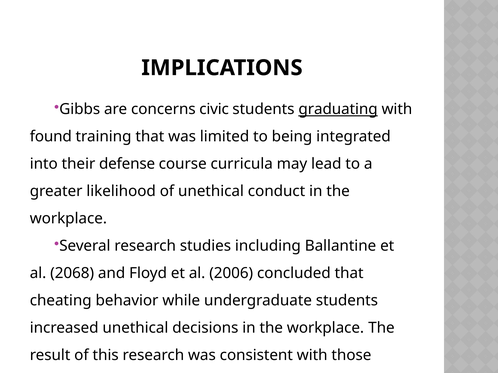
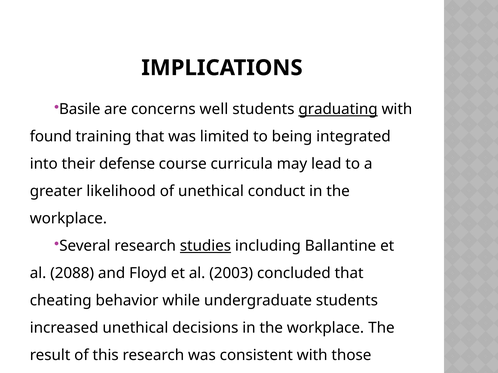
Gibbs: Gibbs -> Basile
civic: civic -> well
studies at (205, 246) underline: none -> present
2068: 2068 -> 2088
2006: 2006 -> 2003
